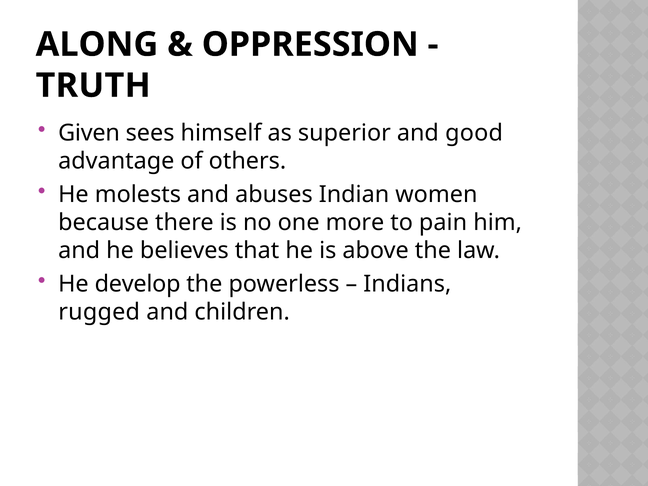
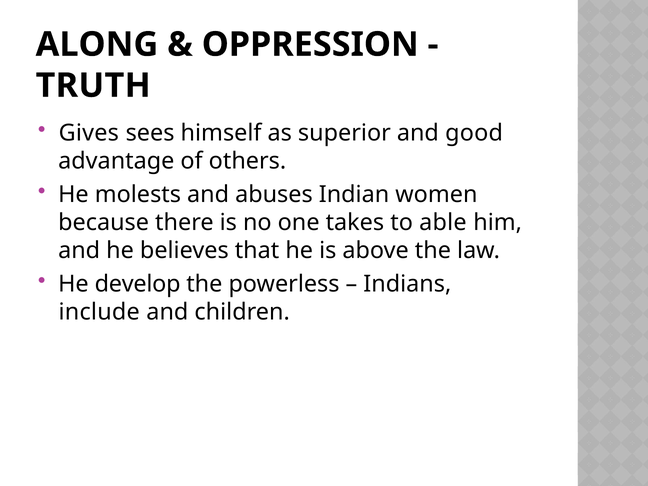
Given: Given -> Gives
more: more -> takes
pain: pain -> able
rugged: rugged -> include
